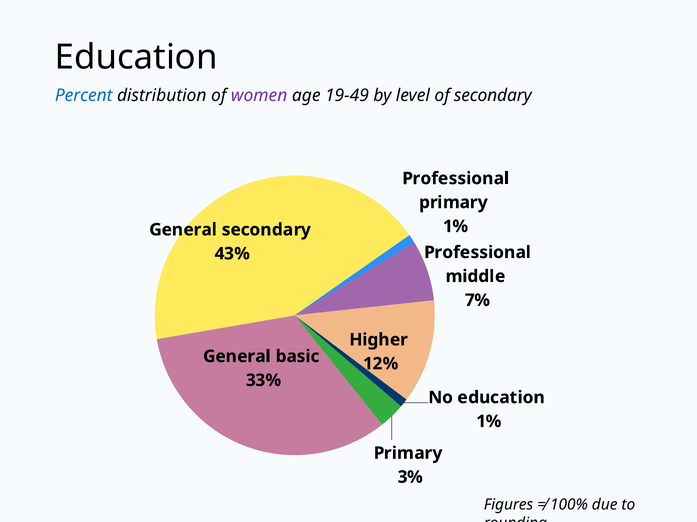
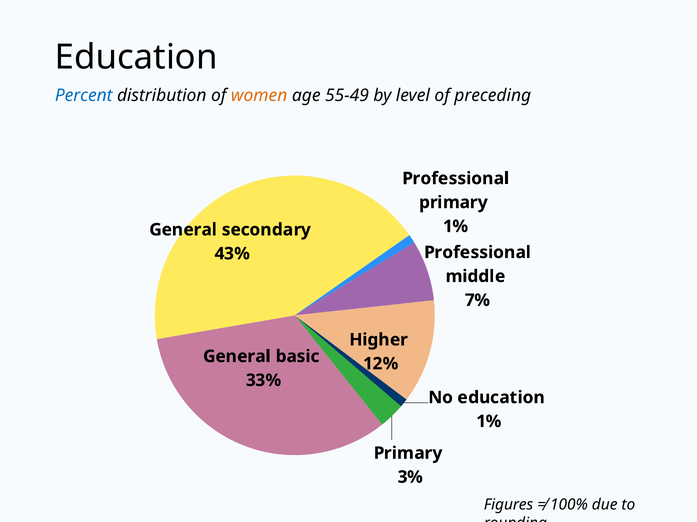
women colour: purple -> orange
19-49: 19-49 -> 55-49
of secondary: secondary -> preceding
